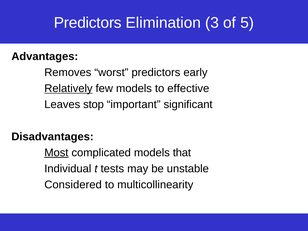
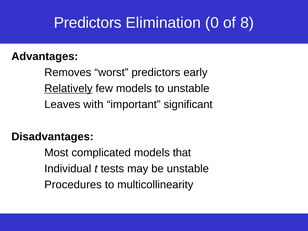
3: 3 -> 0
5: 5 -> 8
to effective: effective -> unstable
stop: stop -> with
Most underline: present -> none
Considered: Considered -> Procedures
